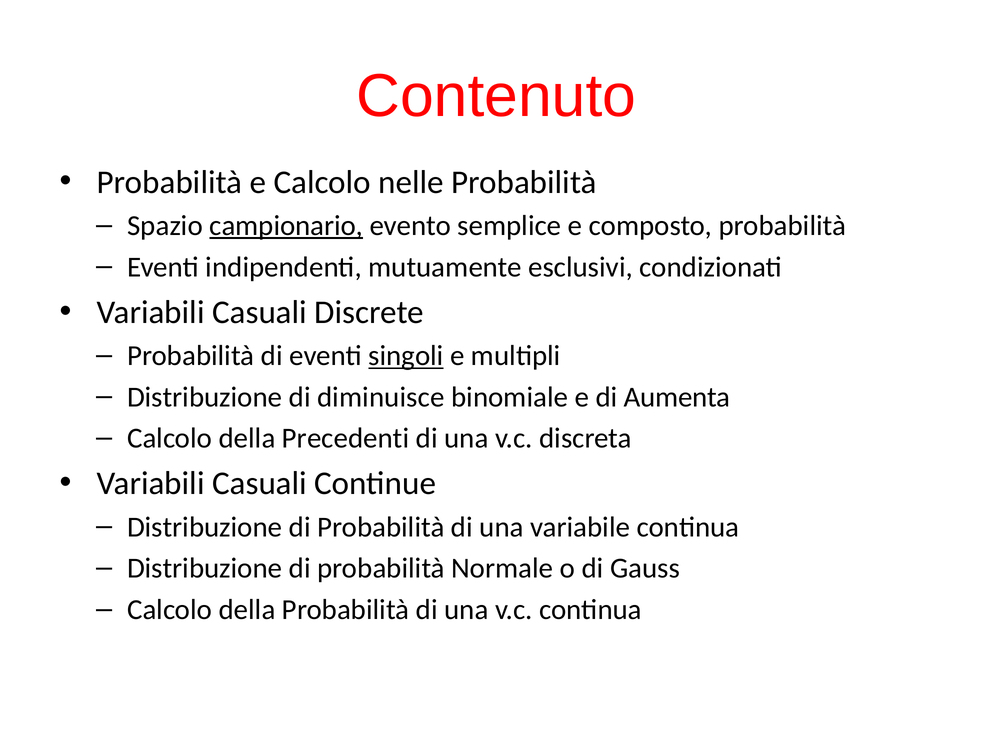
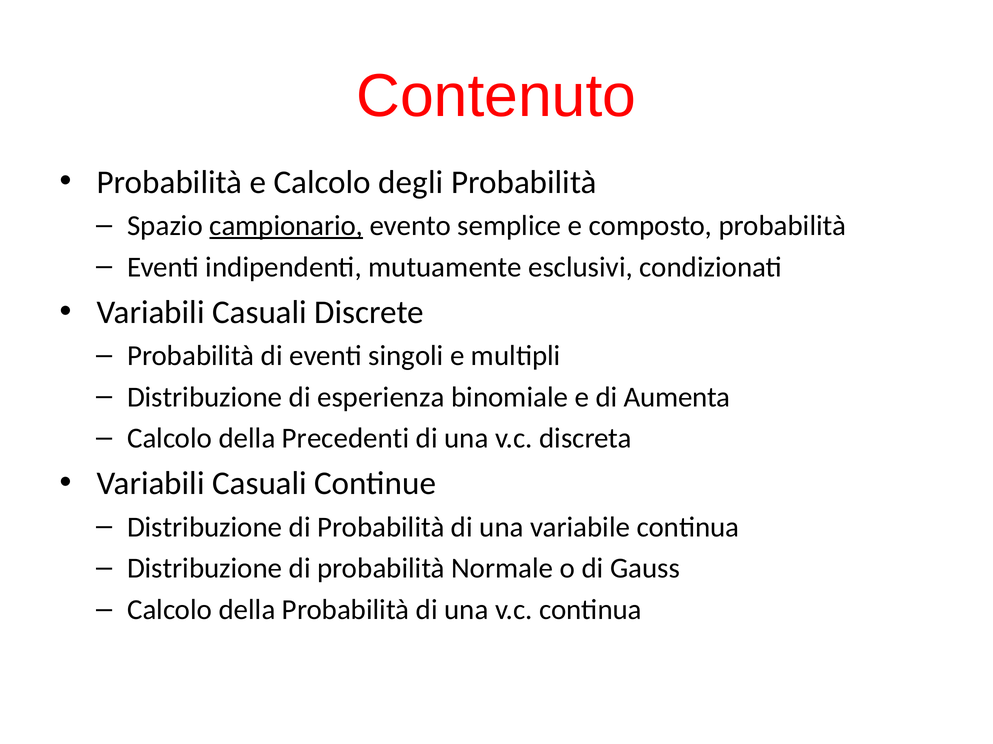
nelle: nelle -> degli
singoli underline: present -> none
diminuisce: diminuisce -> esperienza
